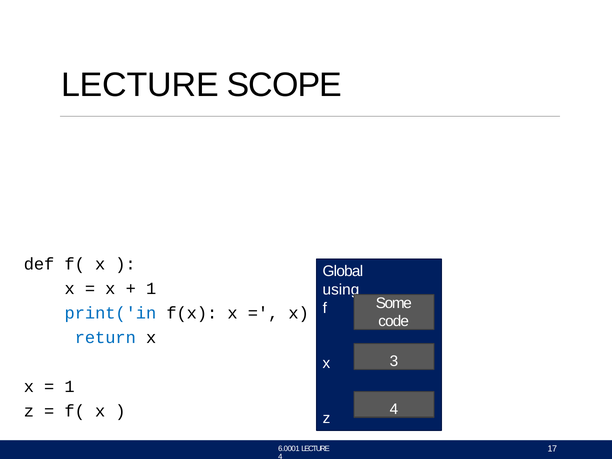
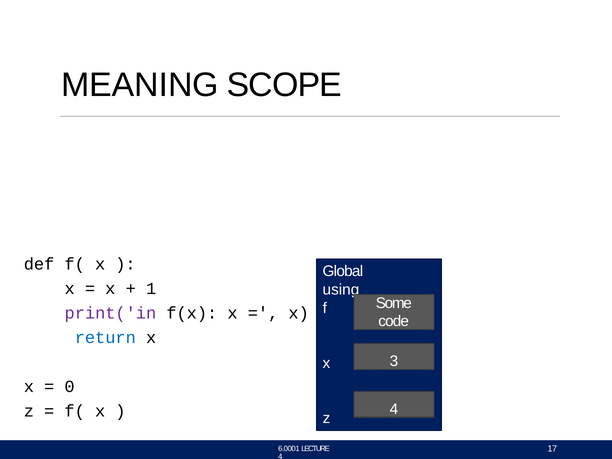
LECTURE at (140, 85): LECTURE -> MEANING
print('in colour: blue -> purple
1 at (70, 387): 1 -> 0
